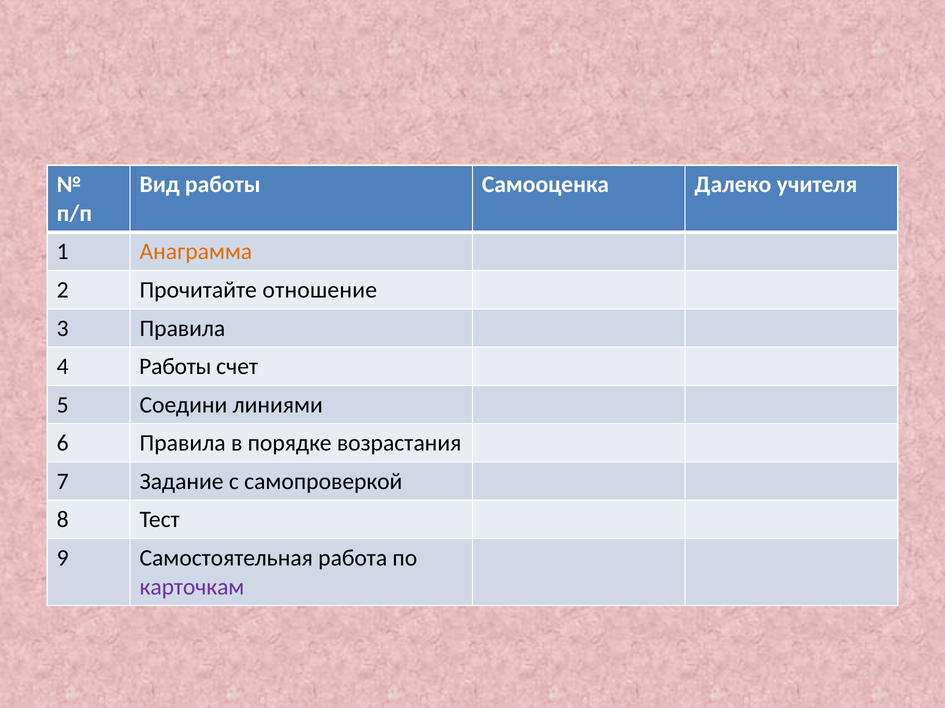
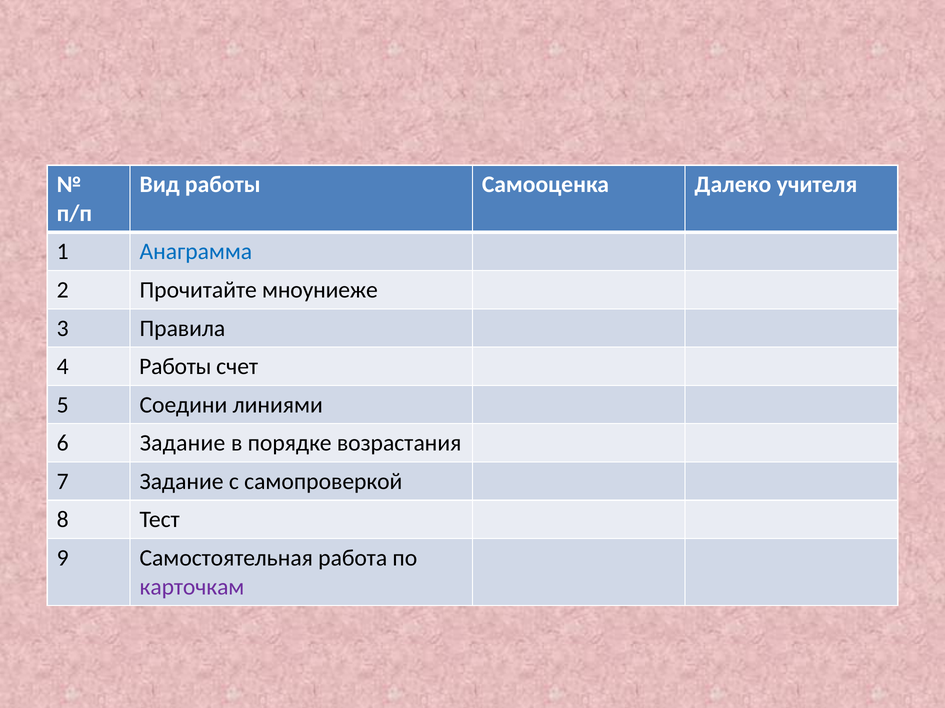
Анаграмма colour: orange -> blue
отношение: отношение -> мноуниеже
6 Правила: Правила -> Задание
